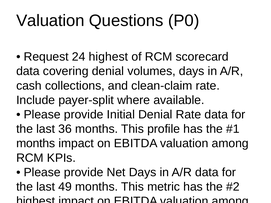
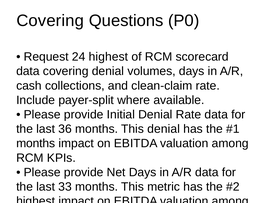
Valuation at (50, 21): Valuation -> Covering
This profile: profile -> denial
49: 49 -> 33
